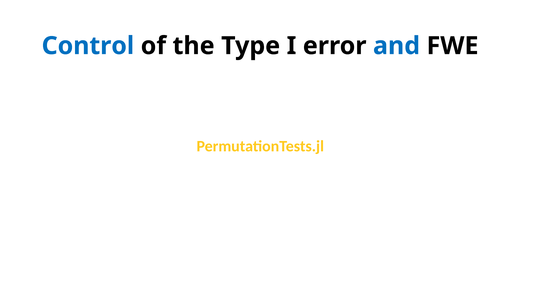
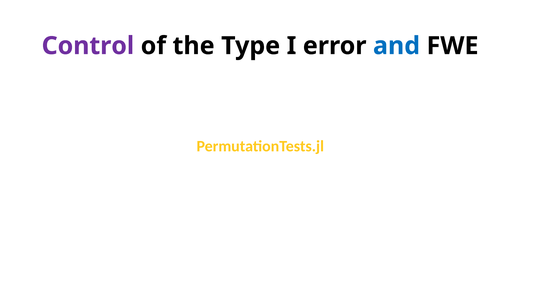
Control colour: blue -> purple
